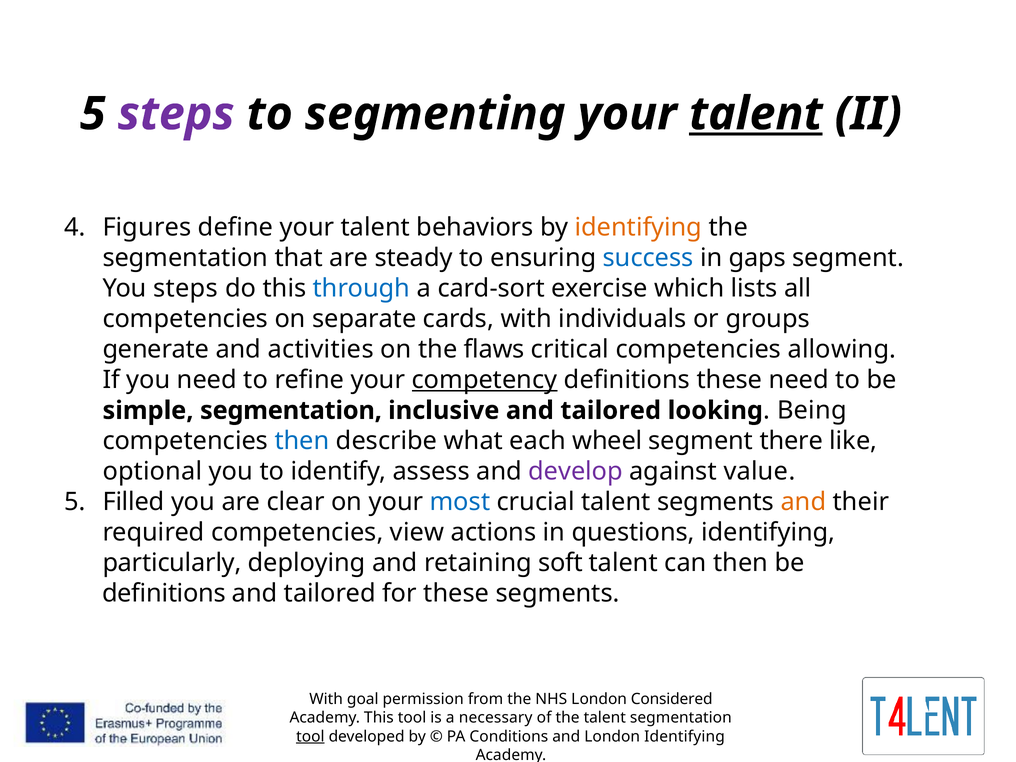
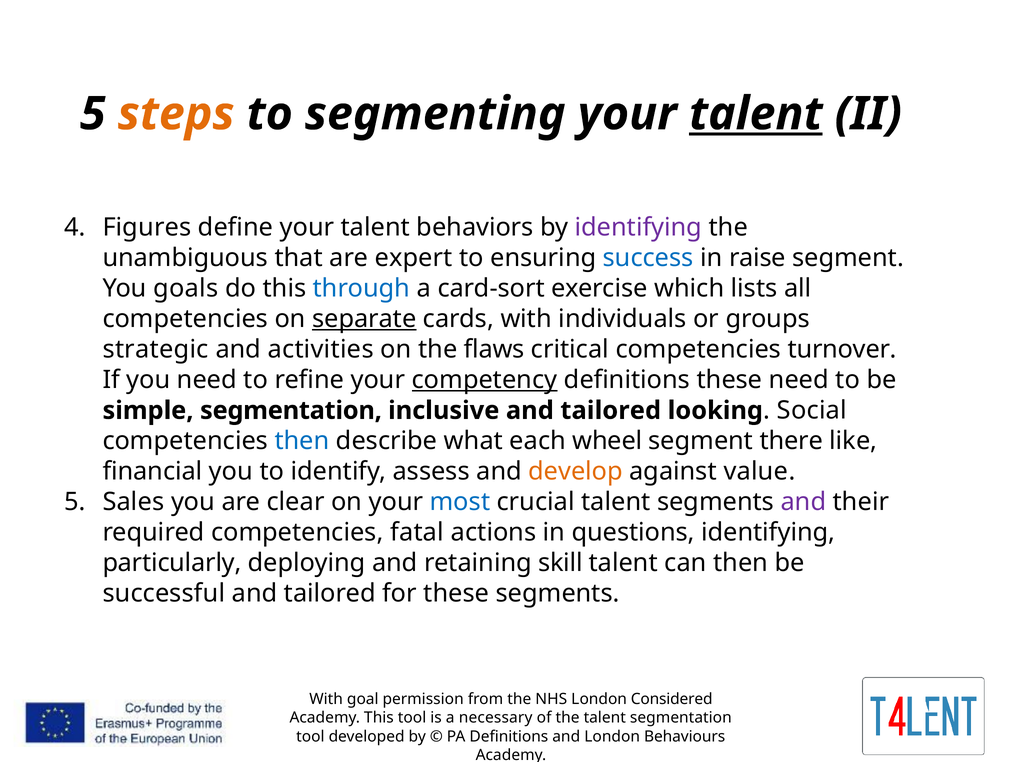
steps at (176, 114) colour: purple -> orange
identifying at (638, 228) colour: orange -> purple
segmentation at (185, 258): segmentation -> unambiguous
steady: steady -> expert
gaps: gaps -> raise
You steps: steps -> goals
separate underline: none -> present
generate: generate -> strategic
allowing: allowing -> turnover
Being: Being -> Social
optional: optional -> financial
develop colour: purple -> orange
Filled: Filled -> Sales
and at (803, 502) colour: orange -> purple
view: view -> fatal
soft: soft -> skill
definitions at (164, 593): definitions -> successful
tool at (310, 736) underline: present -> none
PA Conditions: Conditions -> Definitions
London Identifying: Identifying -> Behaviours
